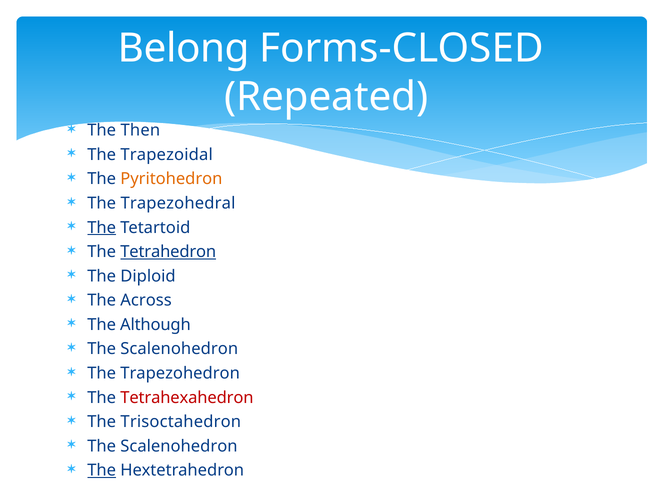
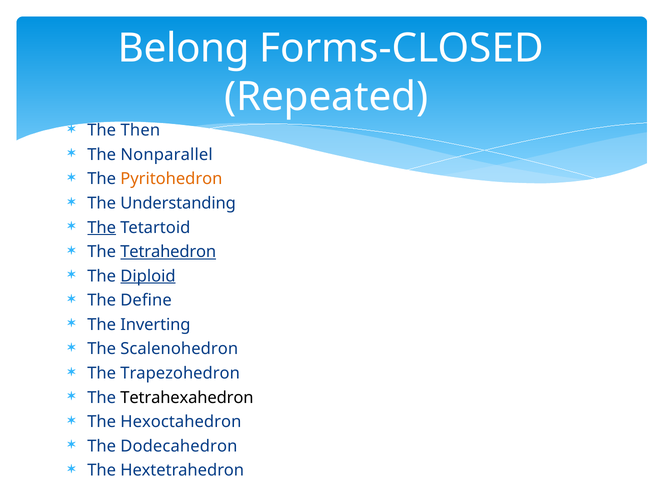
Trapezoidal: Trapezoidal -> Nonparallel
Trapezohedral: Trapezohedral -> Understanding
Diploid underline: none -> present
Across: Across -> Define
Although: Although -> Inverting
Tetrahexahedron colour: red -> black
Trisoctahedron: Trisoctahedron -> Hexoctahedron
Scalenohedron at (179, 446): Scalenohedron -> Dodecahedron
The at (102, 471) underline: present -> none
